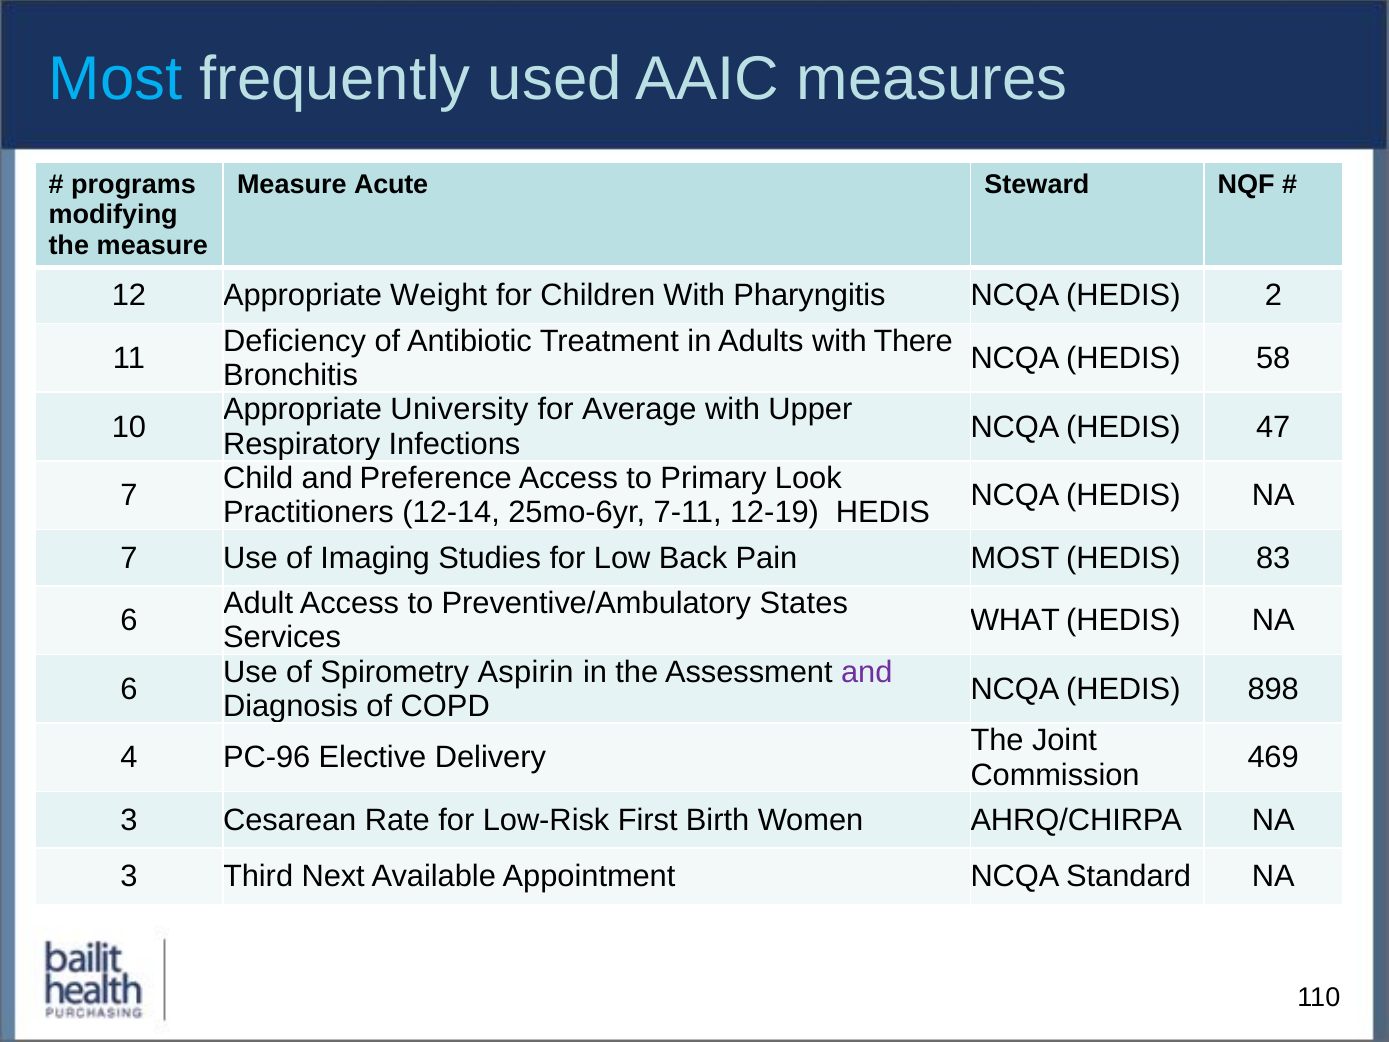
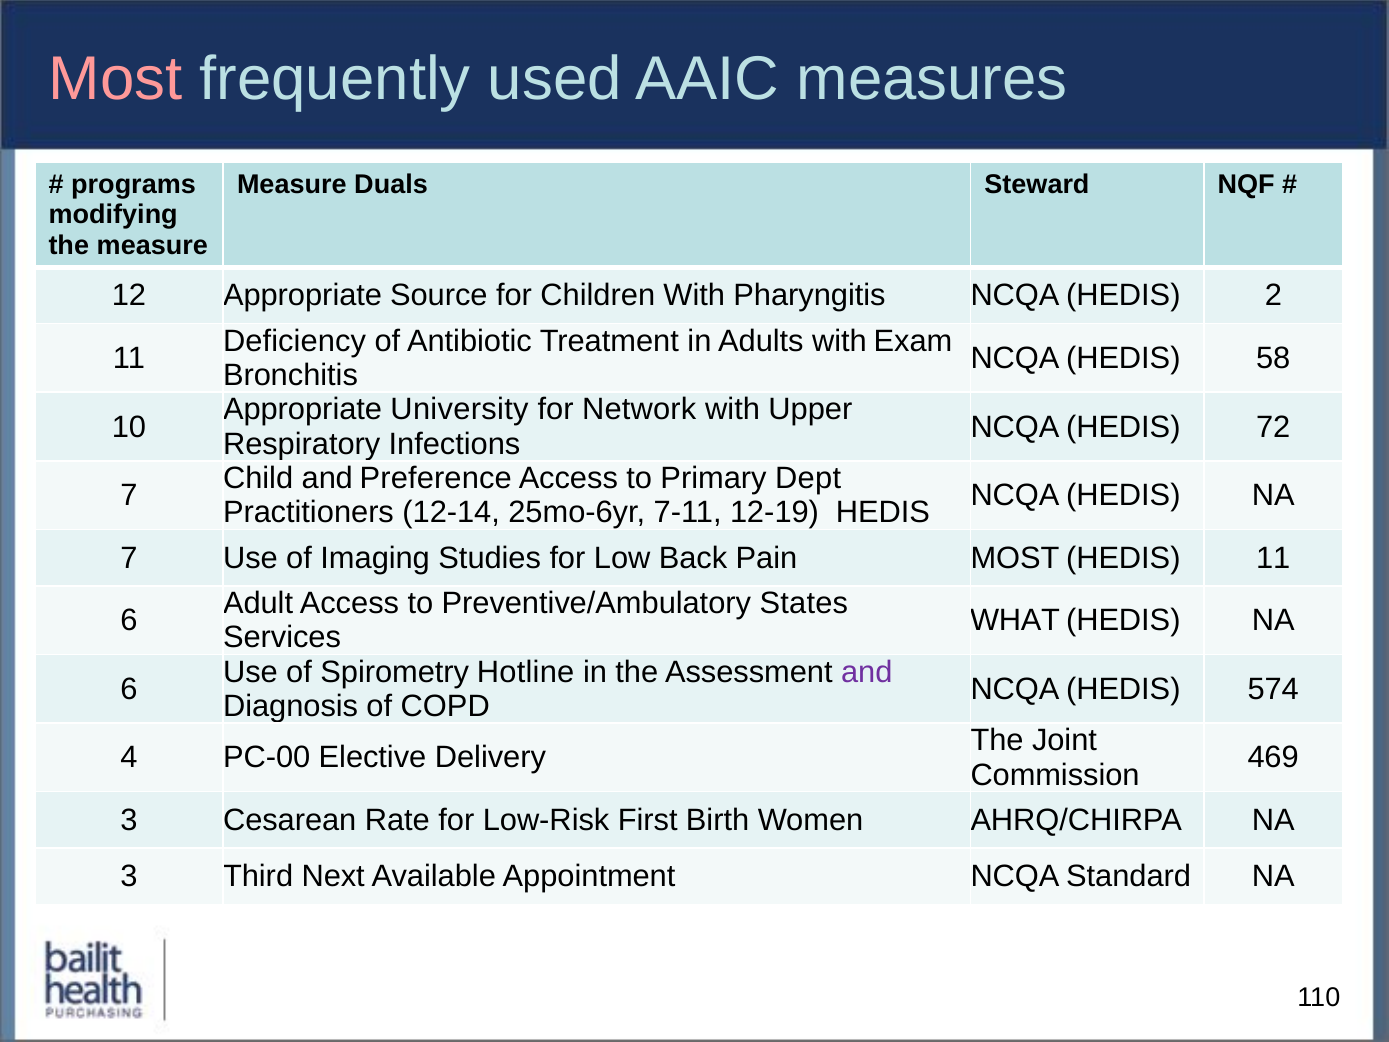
Most at (116, 79) colour: light blue -> pink
Acute: Acute -> Duals
Weight: Weight -> Source
There: There -> Exam
Average: Average -> Network
47: 47 -> 72
Look: Look -> Dept
HEDIS 83: 83 -> 11
Aspirin: Aspirin -> Hotline
898: 898 -> 574
PC-96: PC-96 -> PC-00
